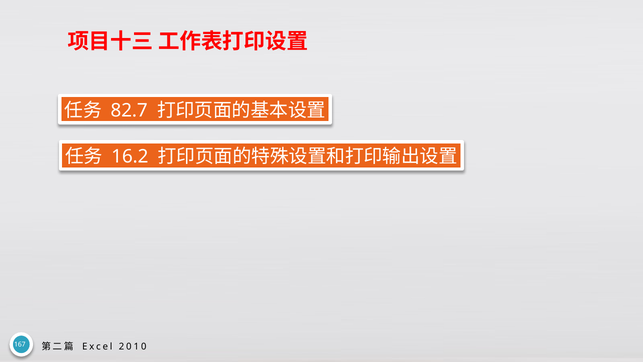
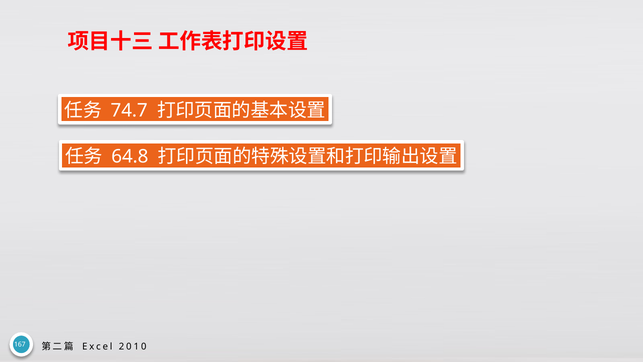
82.7: 82.7 -> 74.7
16.2: 16.2 -> 64.8
